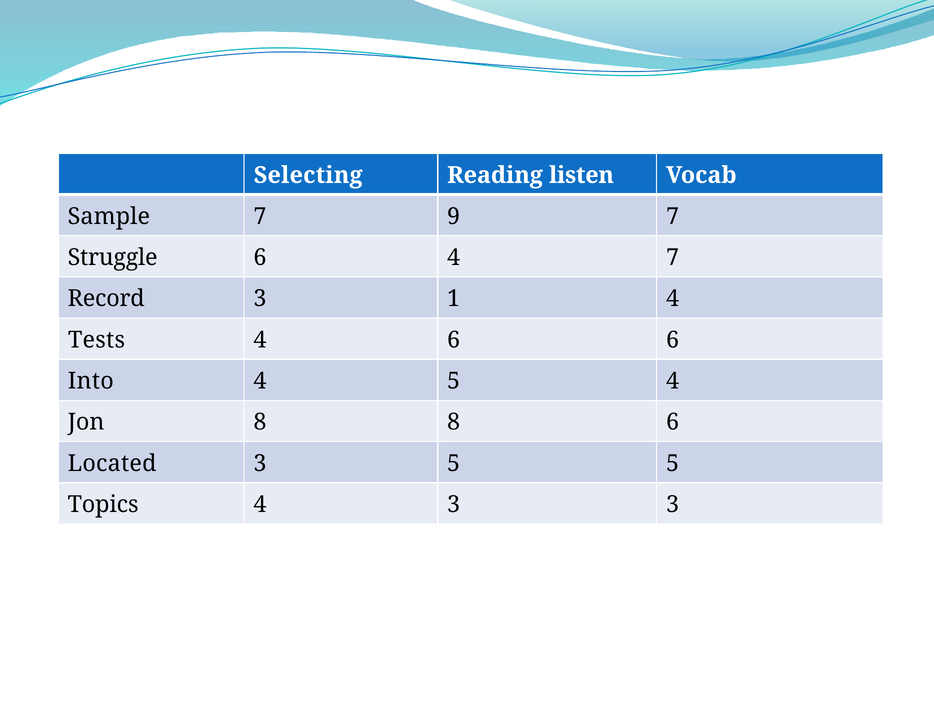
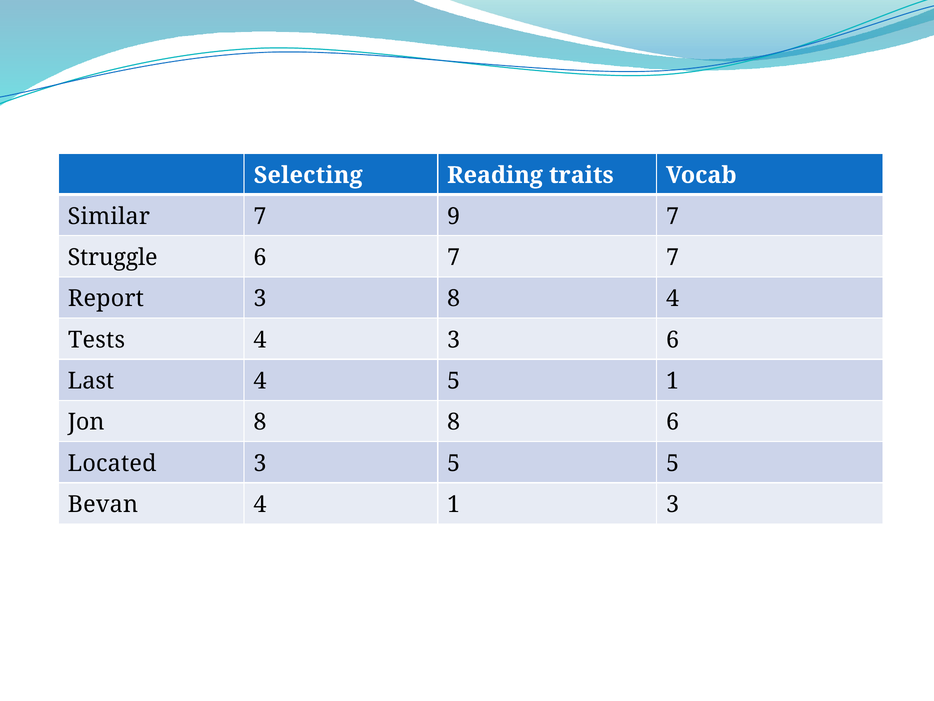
listen: listen -> traits
Sample: Sample -> Similar
6 4: 4 -> 7
Record: Record -> Report
3 1: 1 -> 8
4 6: 6 -> 3
Into: Into -> Last
5 4: 4 -> 1
Topics: Topics -> Bevan
4 3: 3 -> 1
